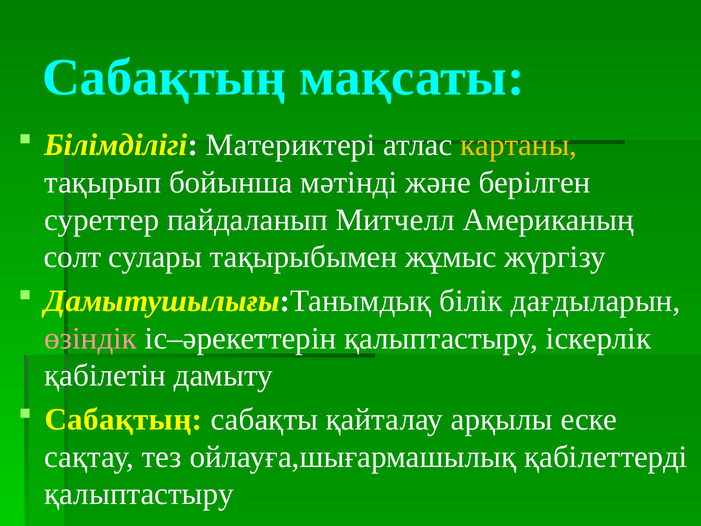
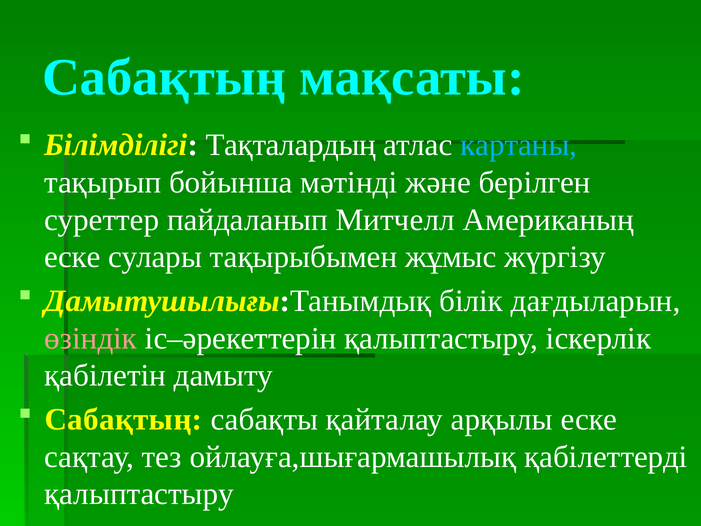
Материктері: Материктері -> Тақталардың
картаны colour: yellow -> light blue
солт at (73, 257): солт -> еске
